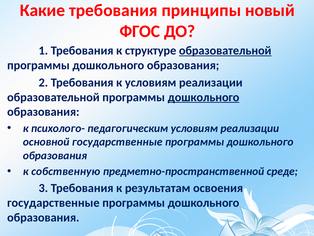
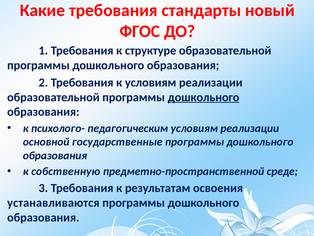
принципы: принципы -> стандарты
образовательной at (225, 50) underline: present -> none
государственные at (53, 202): государственные -> устанавливаются
